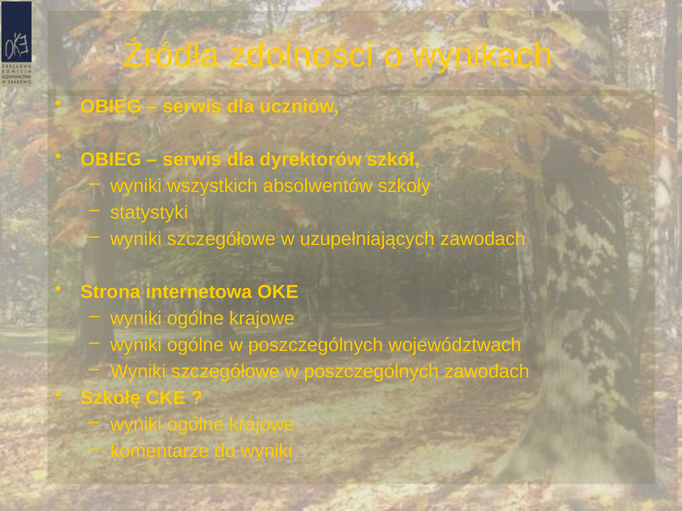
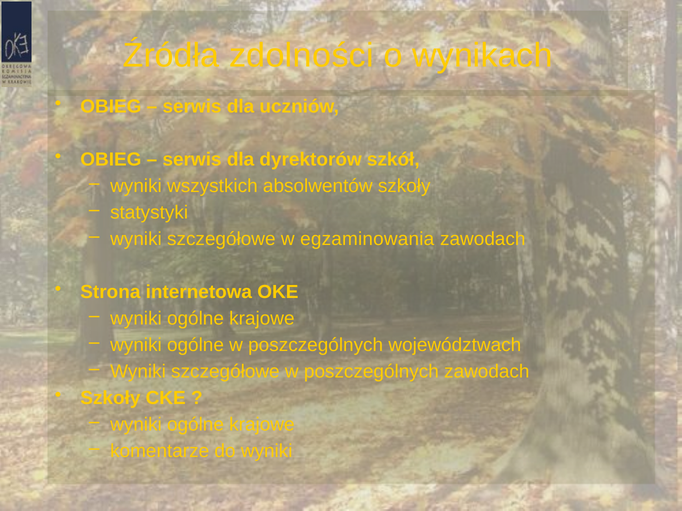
uzupełniających: uzupełniających -> egzaminowania
Szkołę at (110, 398): Szkołę -> Szkoły
